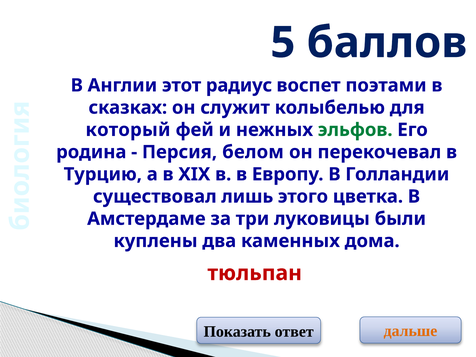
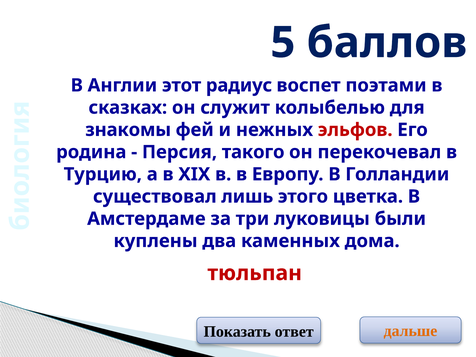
который: который -> знакомы
эльфов colour: green -> red
белом: белом -> такого
